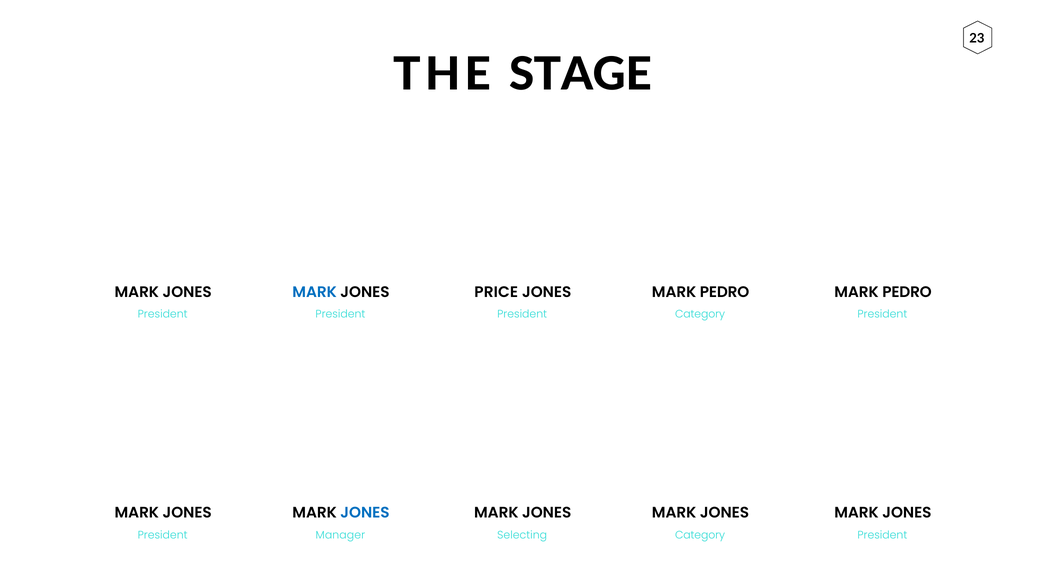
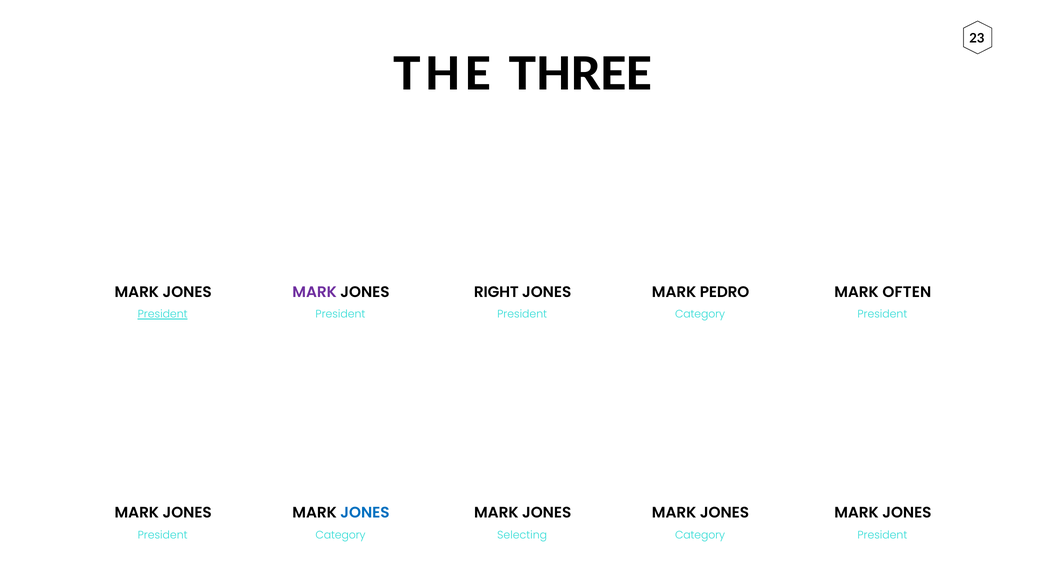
STAGE: STAGE -> THREE
MARK at (315, 292) colour: blue -> purple
PRICE: PRICE -> RIGHT
PEDRO at (907, 292): PEDRO -> OFTEN
President at (163, 314) underline: none -> present
Manager at (340, 535): Manager -> Category
